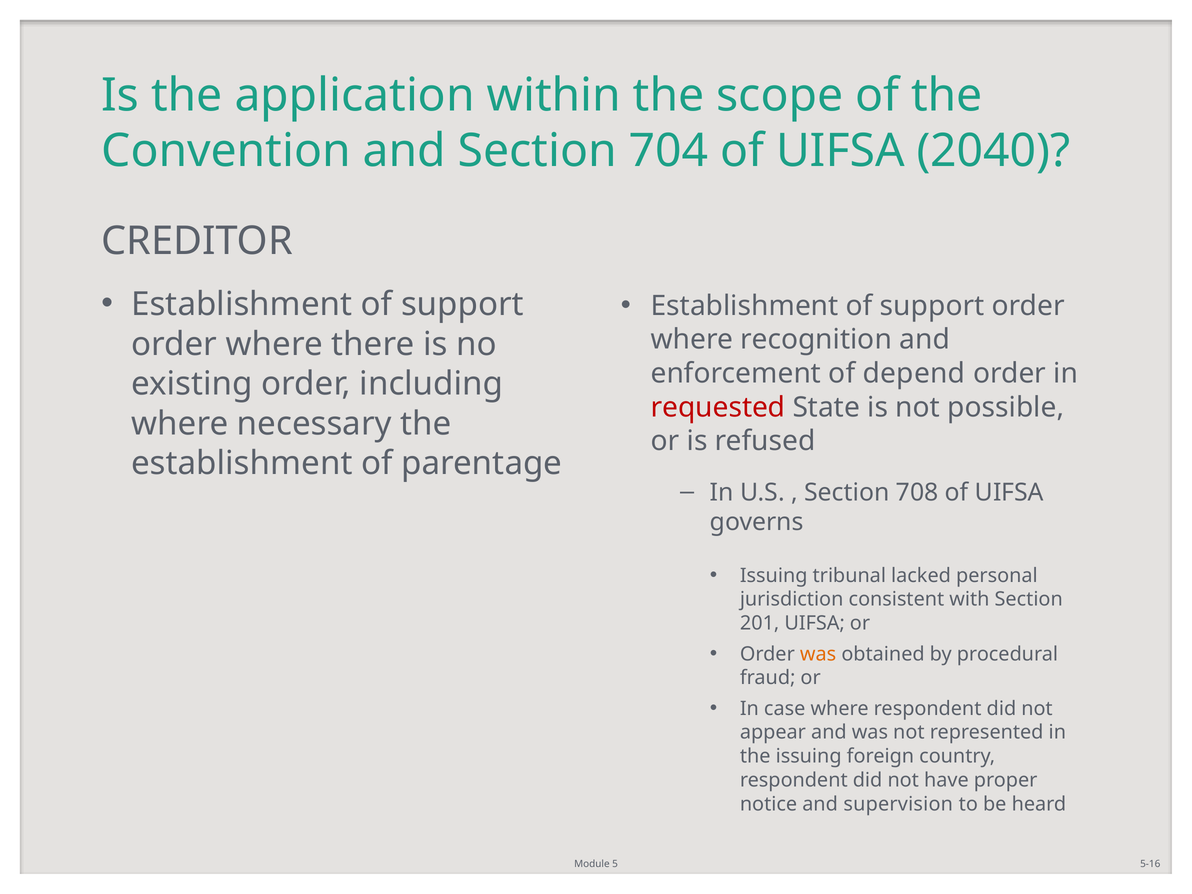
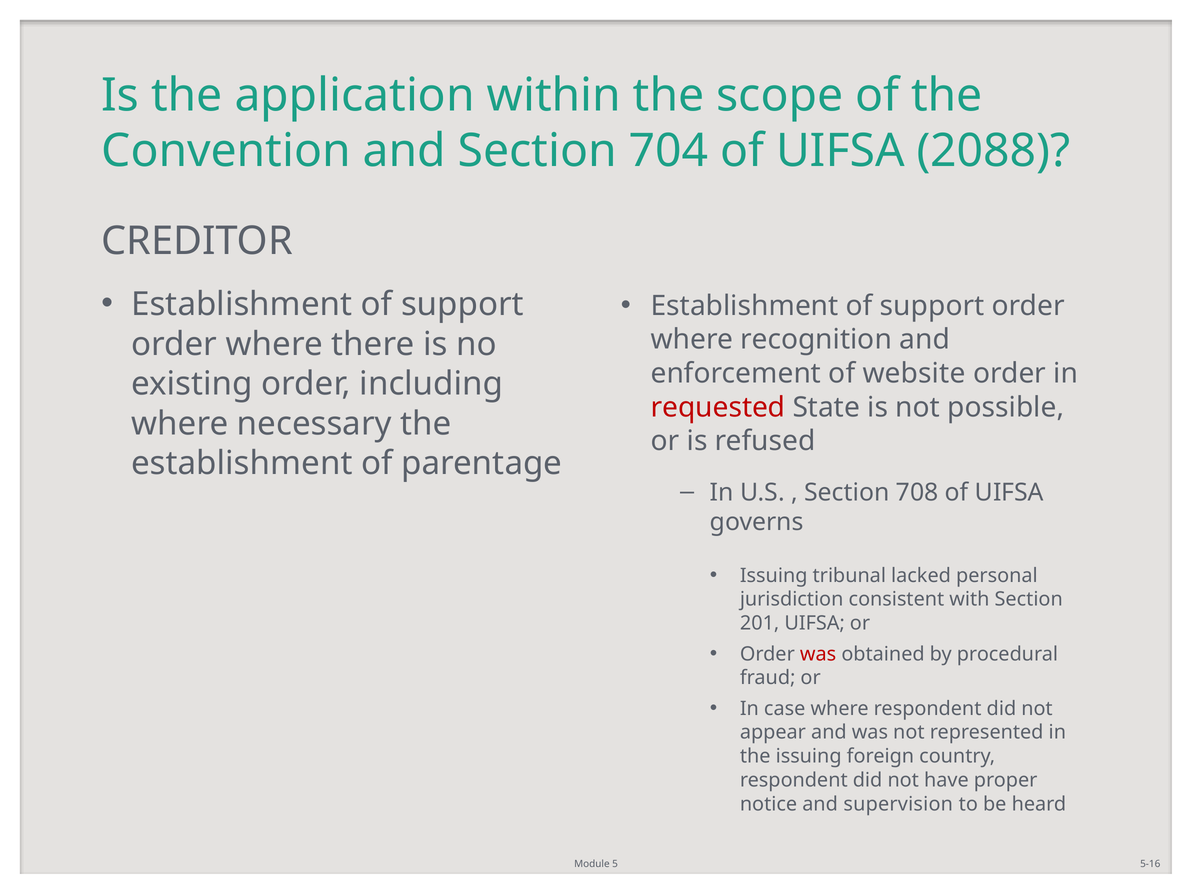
2040: 2040 -> 2088
depend: depend -> website
was at (818, 654) colour: orange -> red
